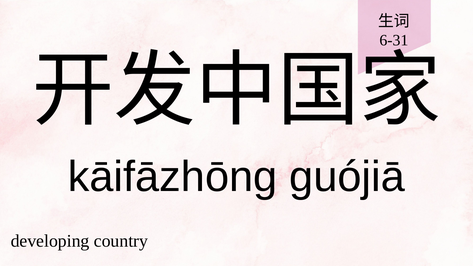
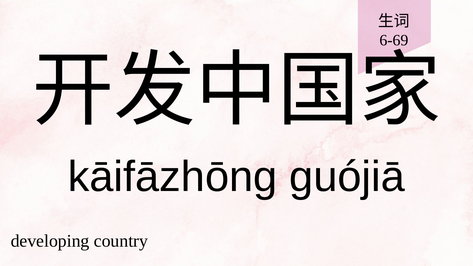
6-31: 6-31 -> 6-69
